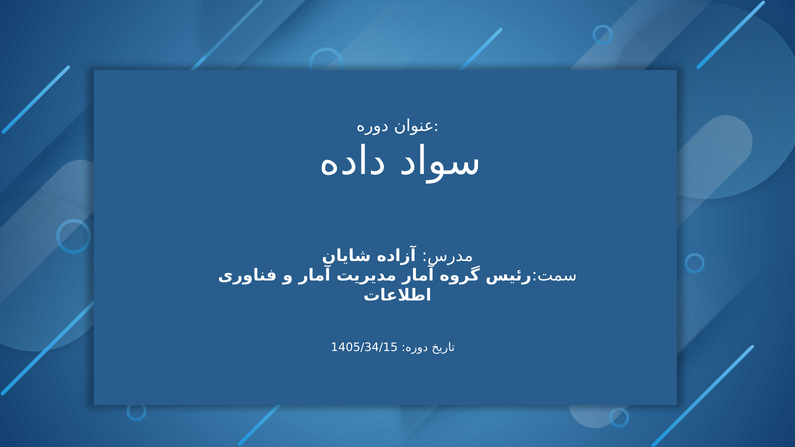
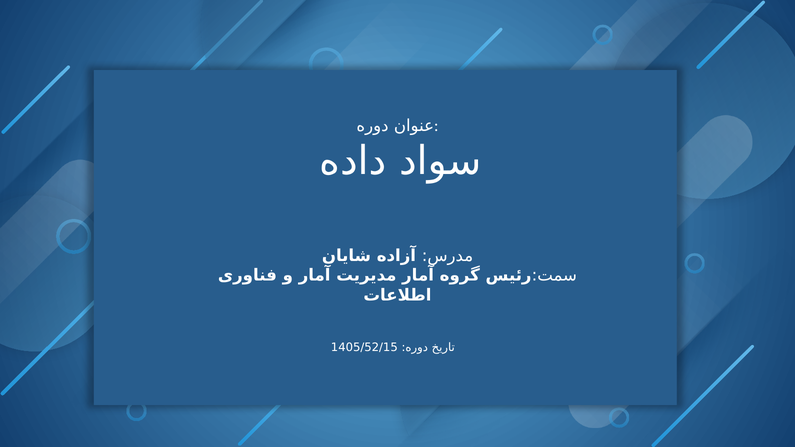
1405/34/15: 1405/34/15 -> 1405/52/15
